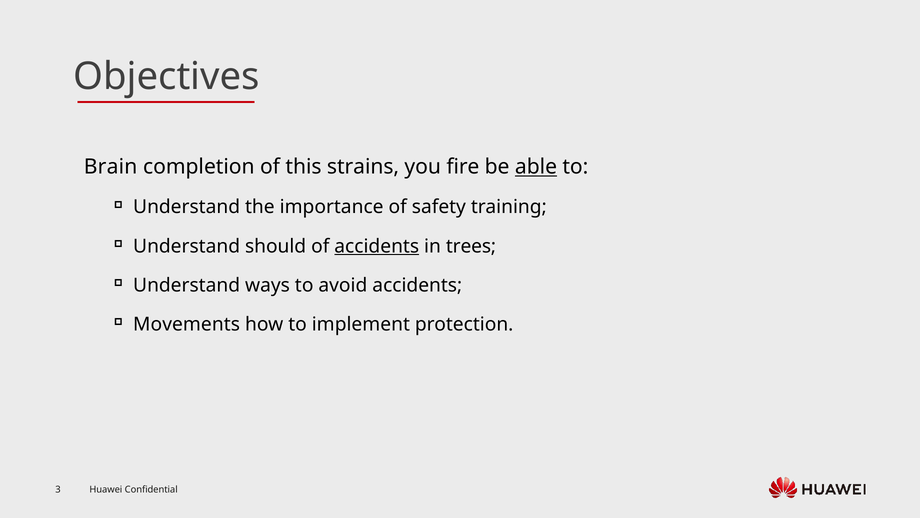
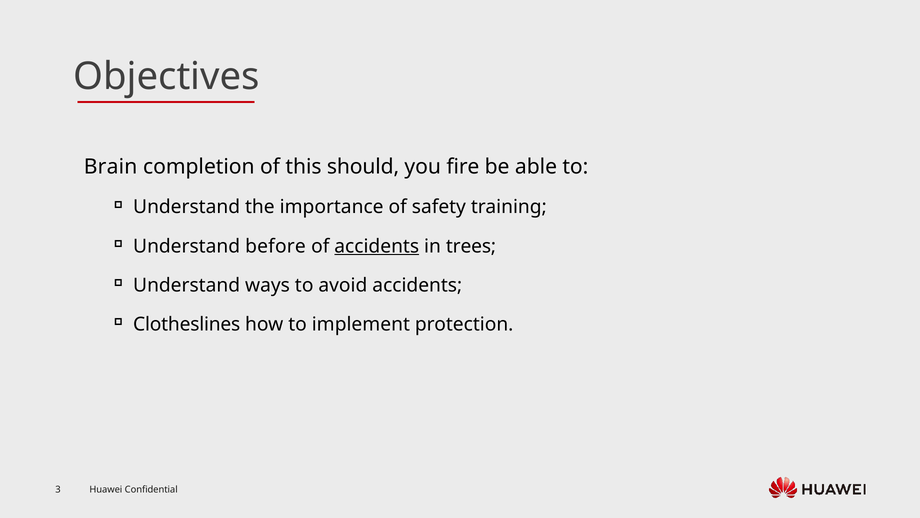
strains: strains -> should
able underline: present -> none
should: should -> before
Movements: Movements -> Clotheslines
